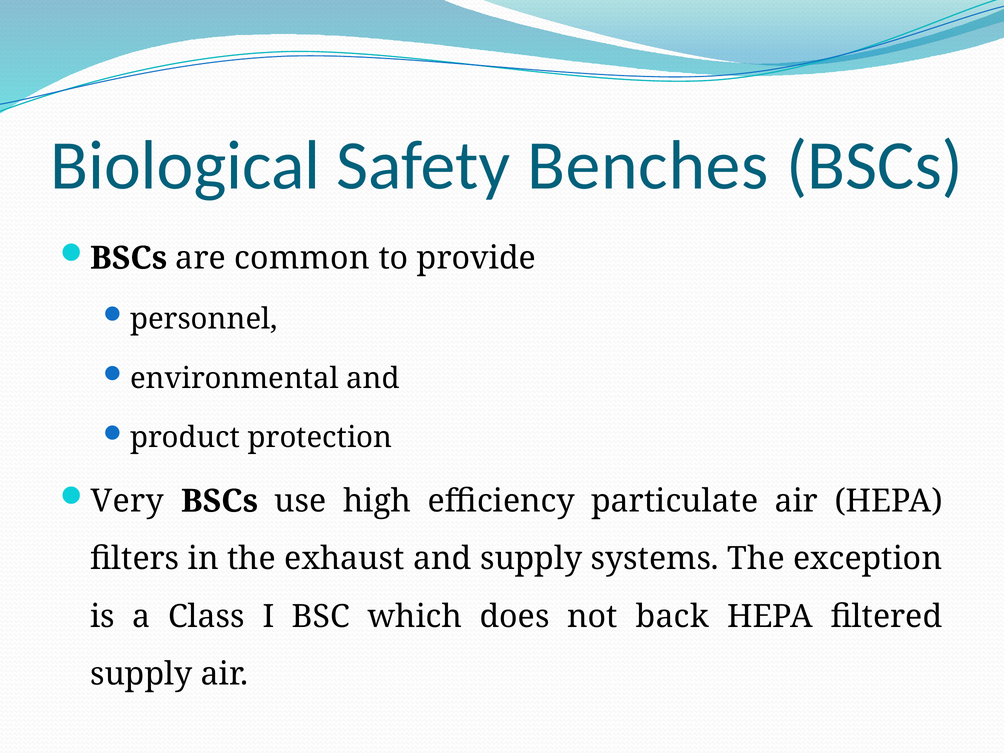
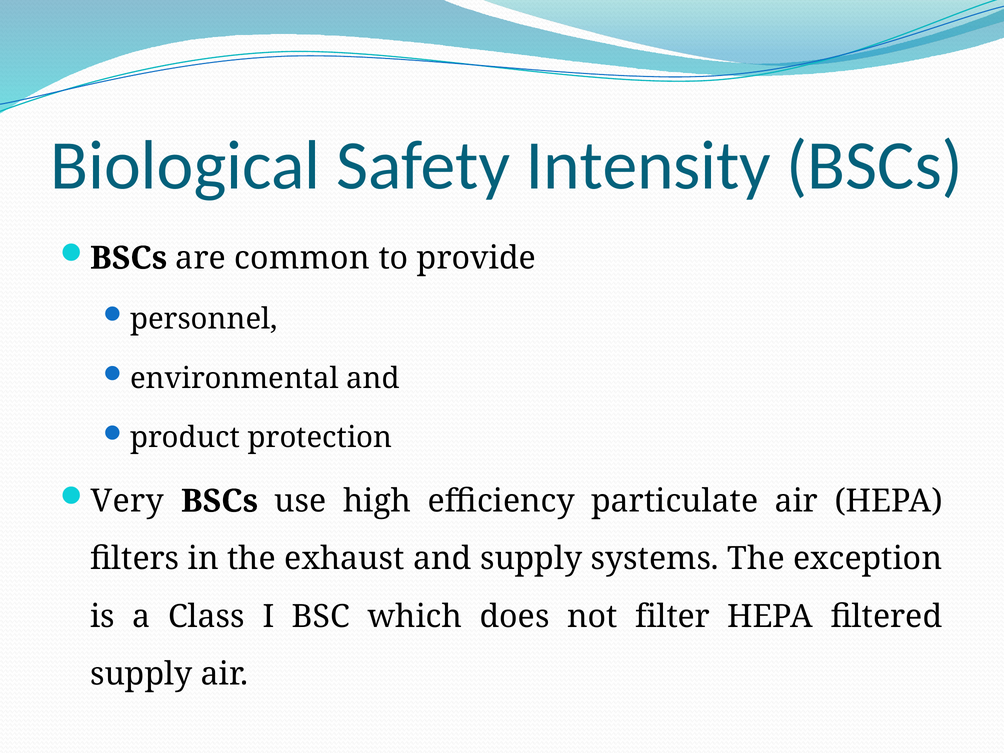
Benches: Benches -> Intensity
back: back -> filter
